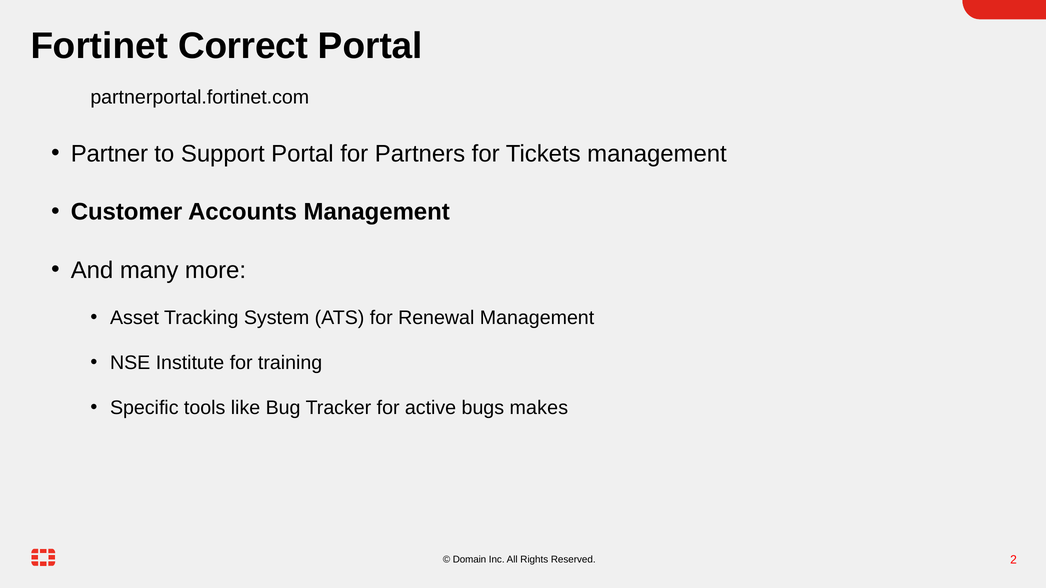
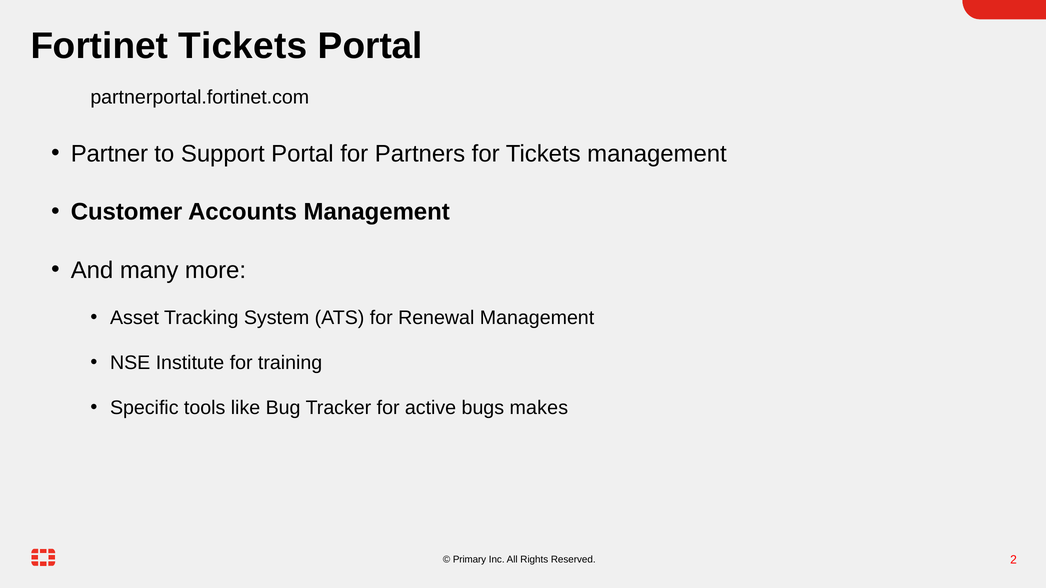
Fortinet Correct: Correct -> Tickets
Domain: Domain -> Primary
